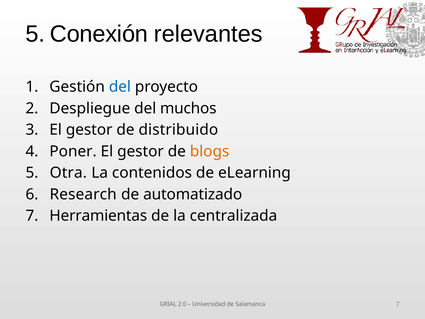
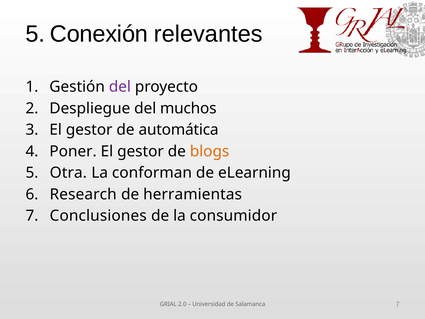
del at (120, 87) colour: blue -> purple
distribuido: distribuido -> automática
contenidos: contenidos -> conforman
automatizado: automatizado -> herramientas
Herramientas: Herramientas -> Conclusiones
centralizada: centralizada -> consumidor
